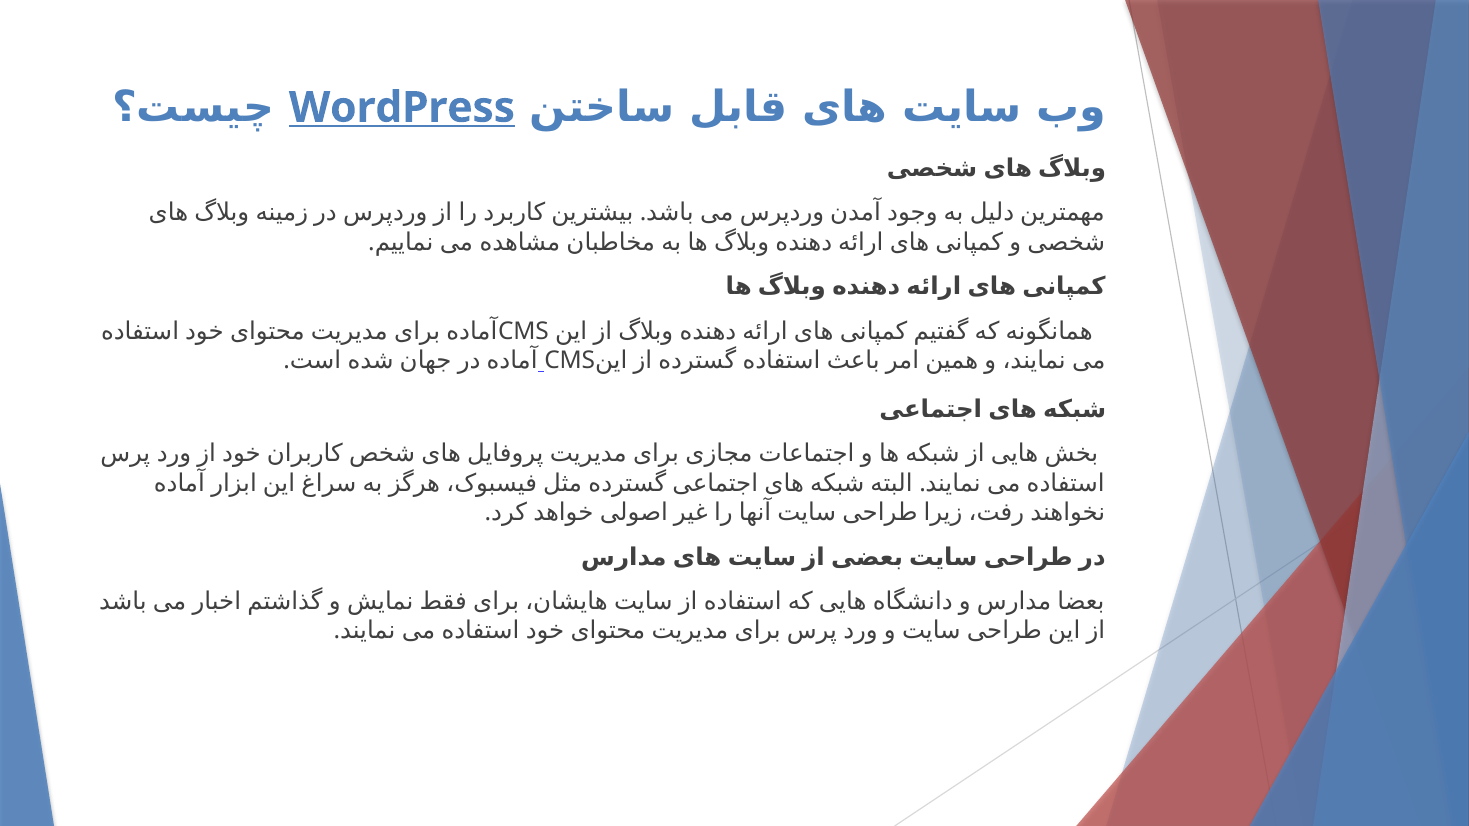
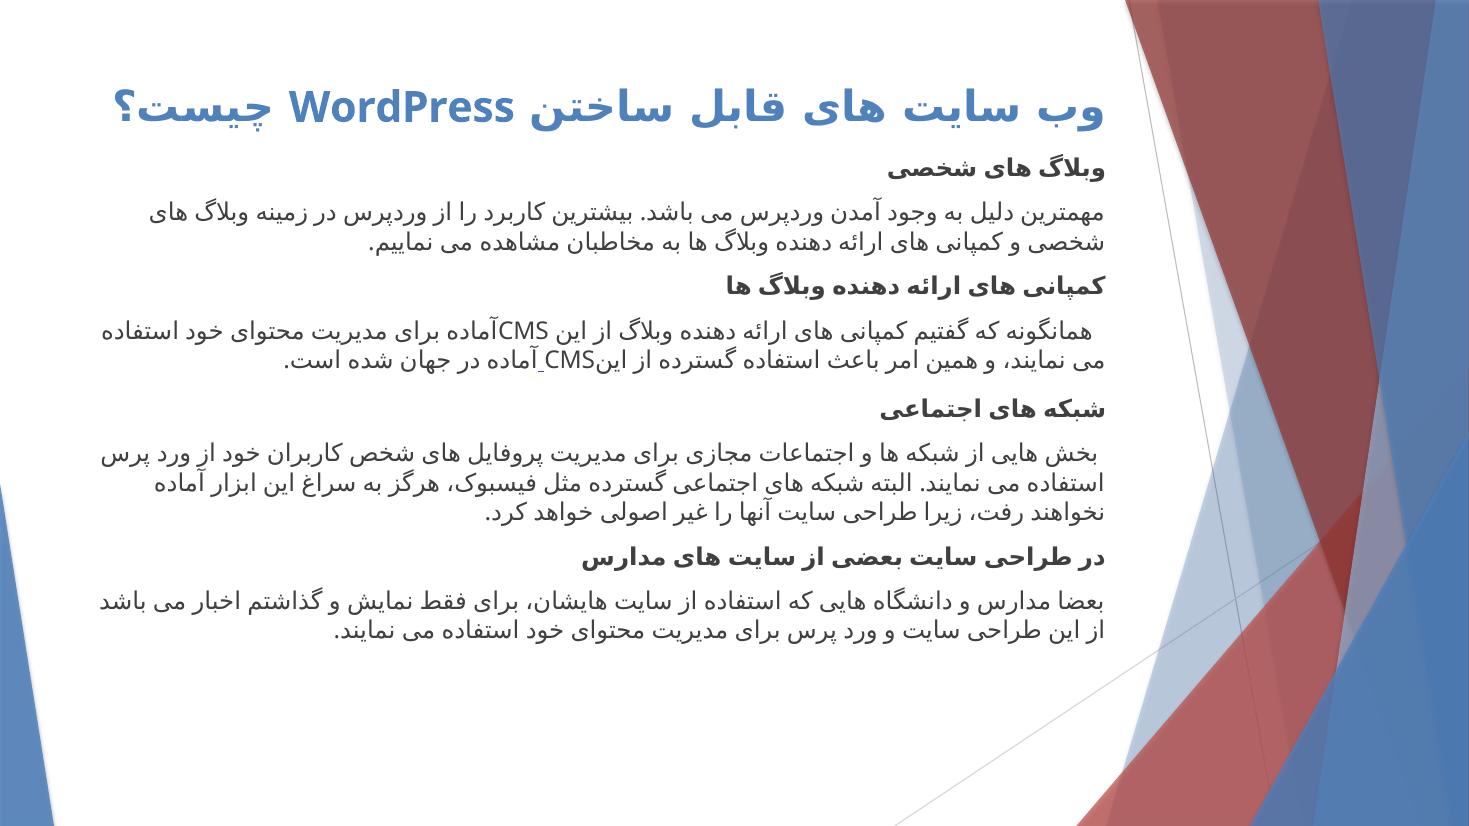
WordPress underline: present -> none
